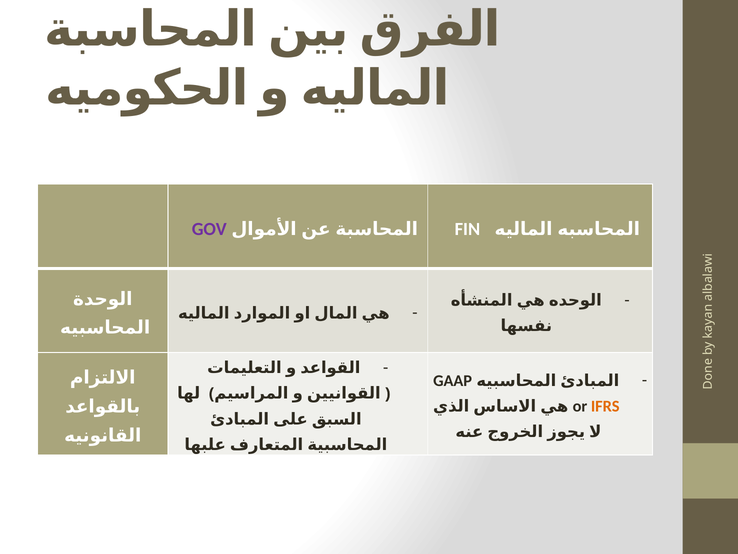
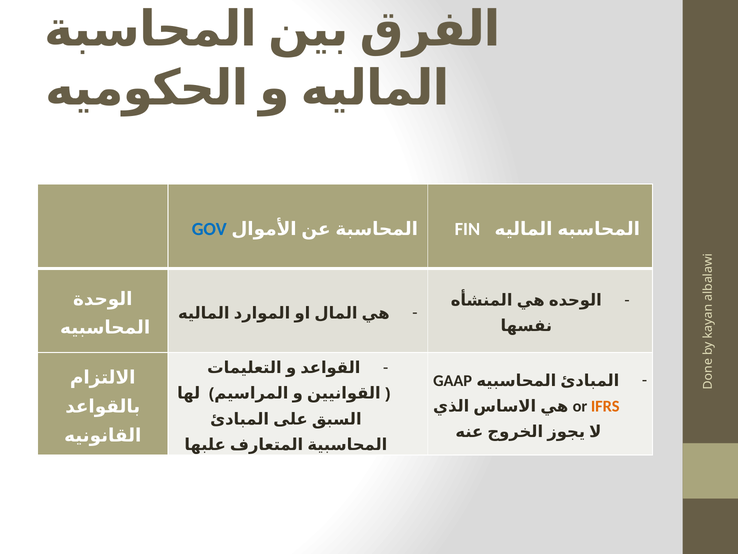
GOV colour: purple -> blue
